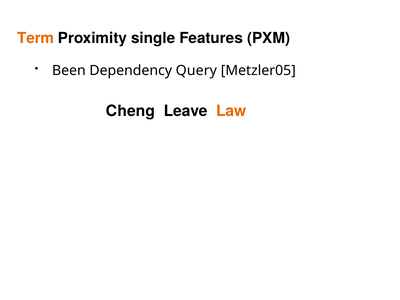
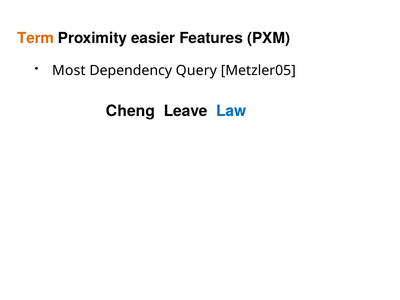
single: single -> easier
Been: Been -> Most
Law colour: orange -> blue
